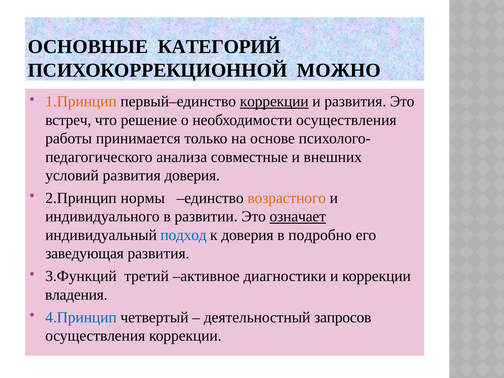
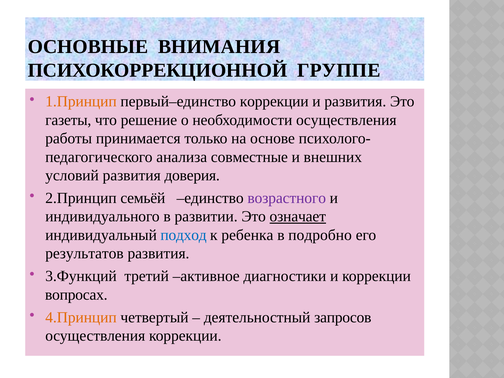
КАТЕГОРИЙ: КАТЕГОРИЙ -> ВНИМАНИЯ
МОЖНО: МОЖНО -> ГРУППЕ
коррекции at (274, 102) underline: present -> none
встреч: встреч -> газеты
нормы: нормы -> семьёй
возрастного colour: orange -> purple
к доверия: доверия -> ребенка
заведующая: заведующая -> результатов
владения: владения -> вопросах
4.Принцип colour: blue -> orange
